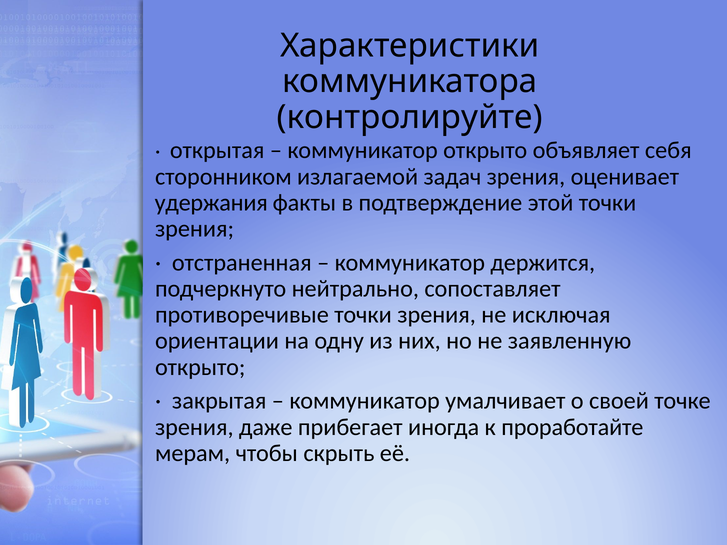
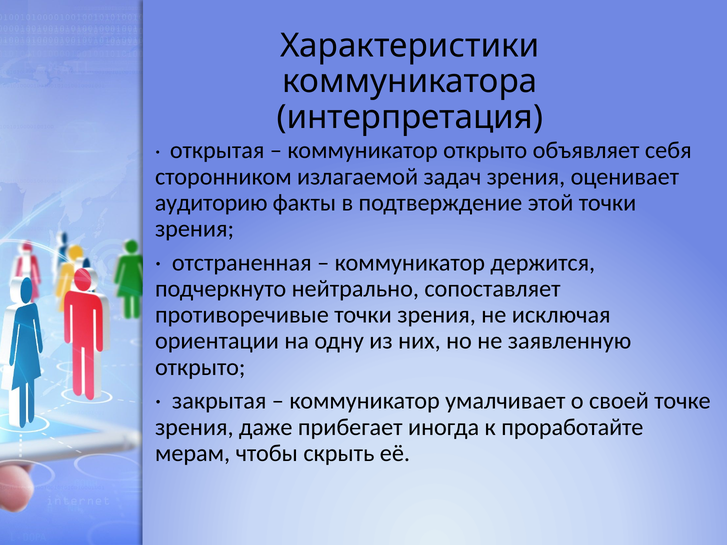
контролируйте: контролируйте -> интерпретация
удержания: удержания -> аудиторию
